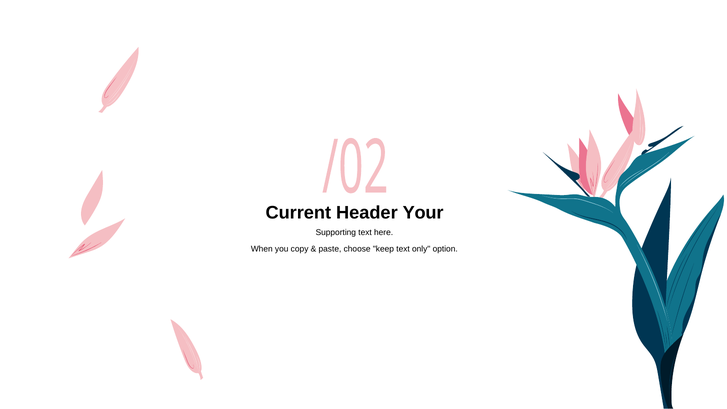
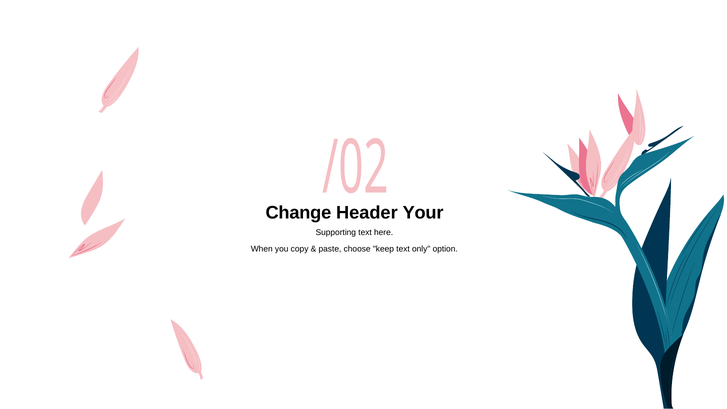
Current: Current -> Change
